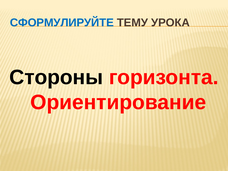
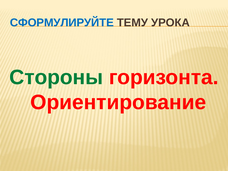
Стороны colour: black -> green
